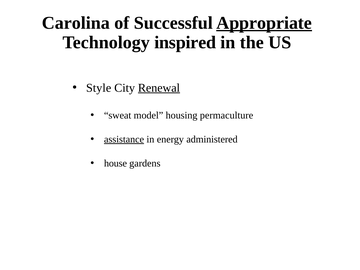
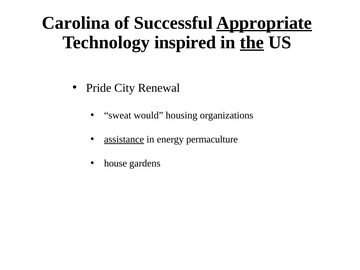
the underline: none -> present
Style: Style -> Pride
Renewal underline: present -> none
model: model -> would
permaculture: permaculture -> organizations
administered: administered -> permaculture
